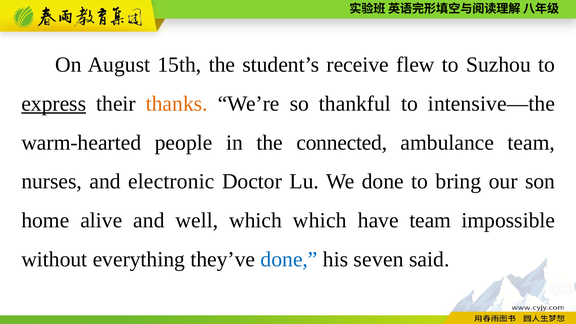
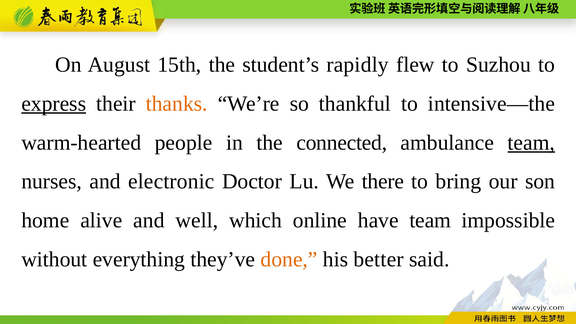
receive: receive -> rapidly
team at (531, 143) underline: none -> present
We done: done -> there
which which: which -> online
done at (289, 259) colour: blue -> orange
seven: seven -> better
